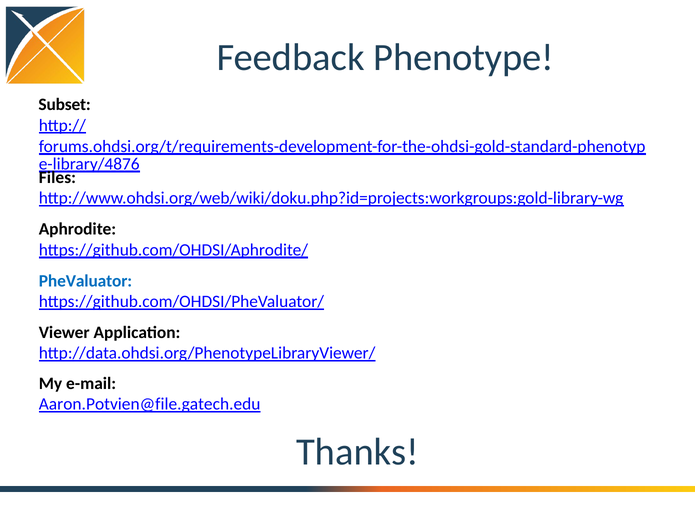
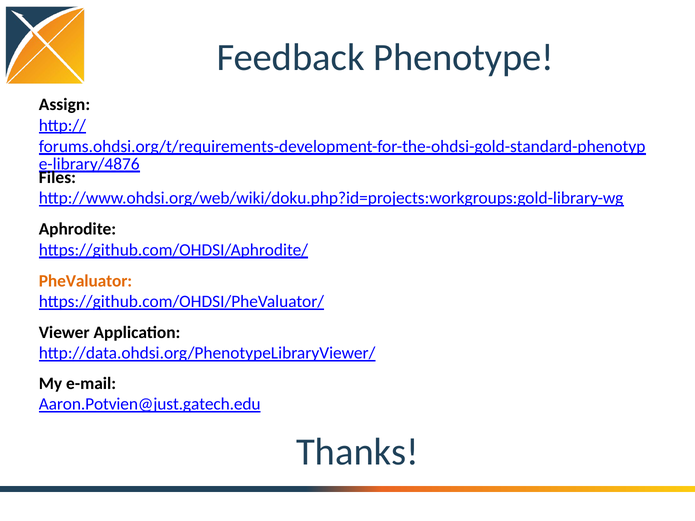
Subset: Subset -> Assign
PheValuator colour: blue -> orange
Aaron.Potvien@file.gatech.edu: Aaron.Potvien@file.gatech.edu -> Aaron.Potvien@just.gatech.edu
